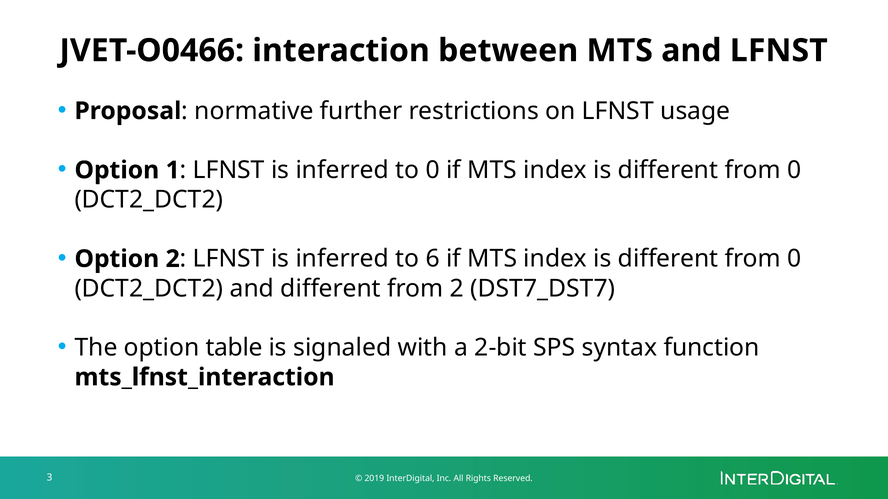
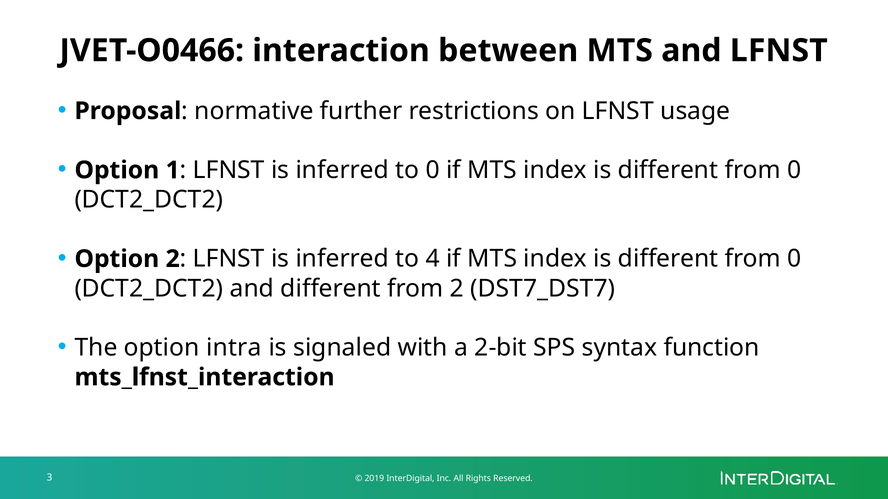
6: 6 -> 4
table: table -> intra
